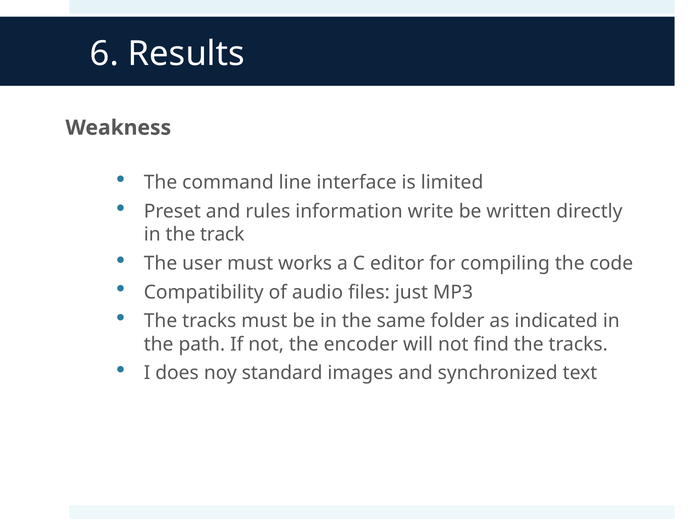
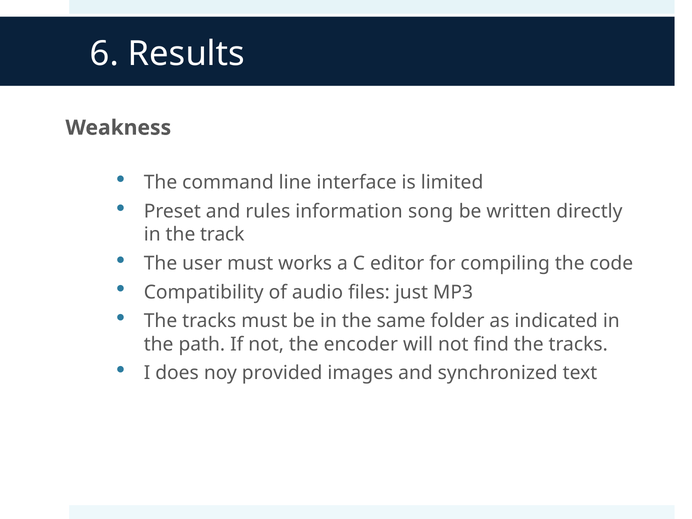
write: write -> song
standard: standard -> provided
